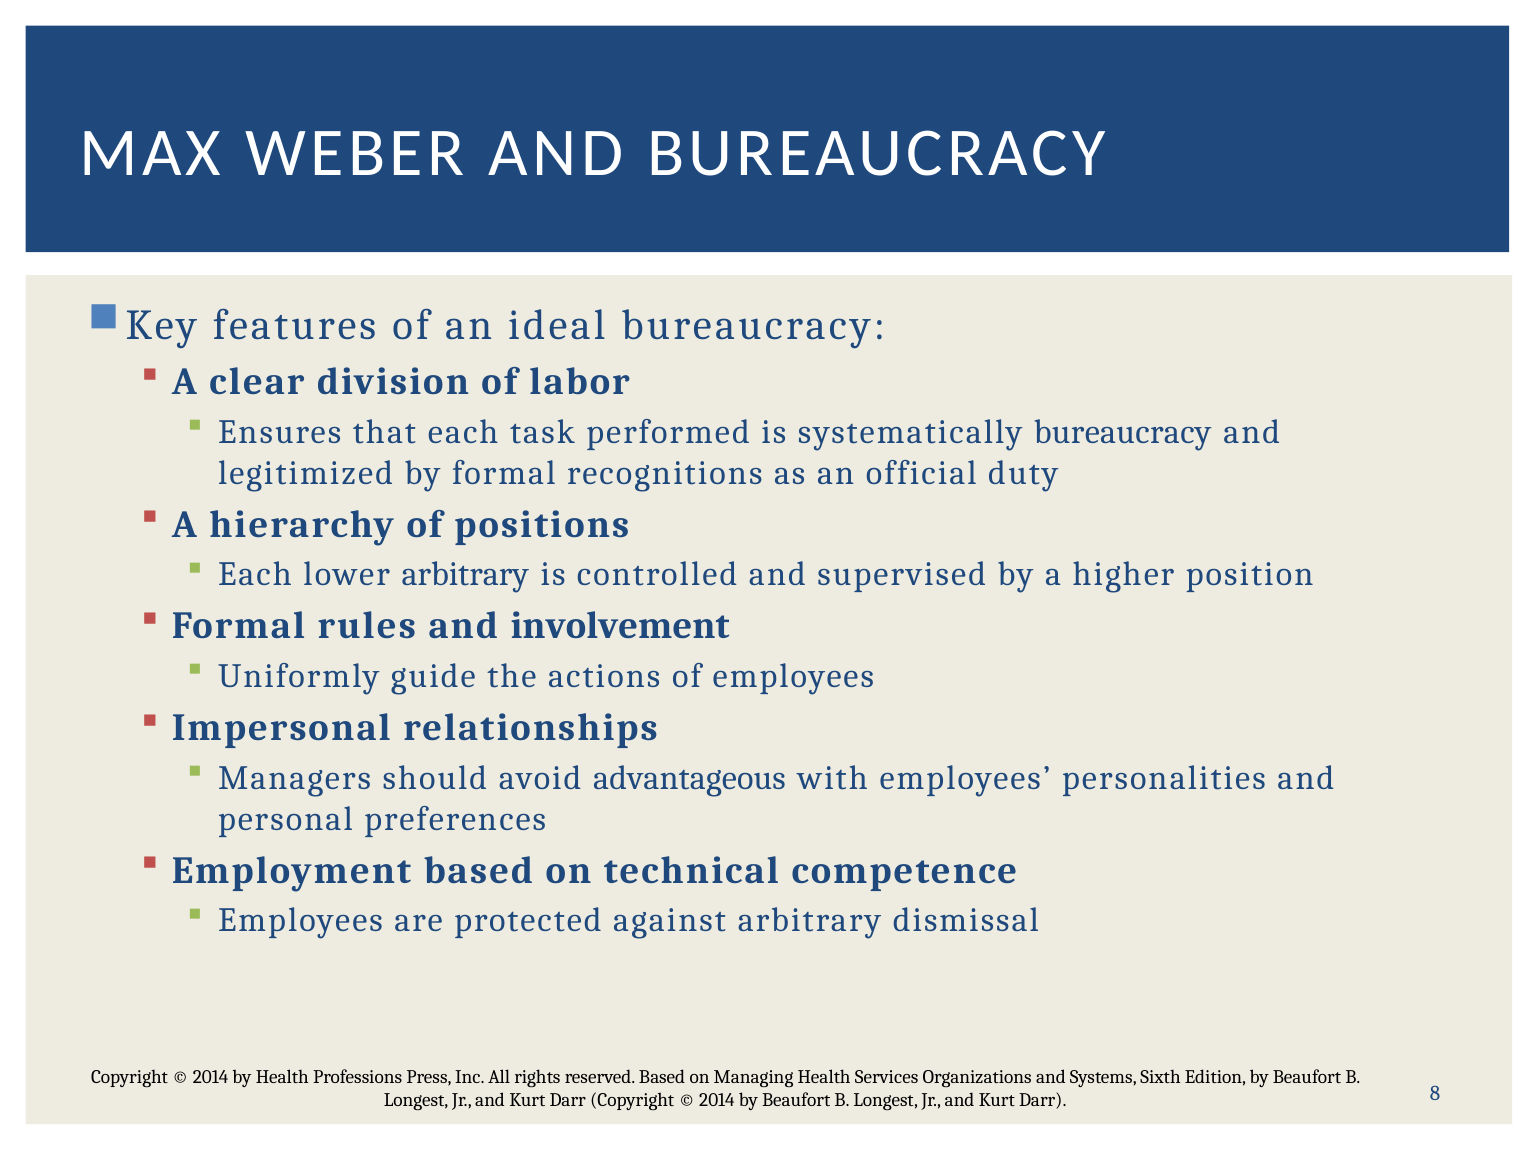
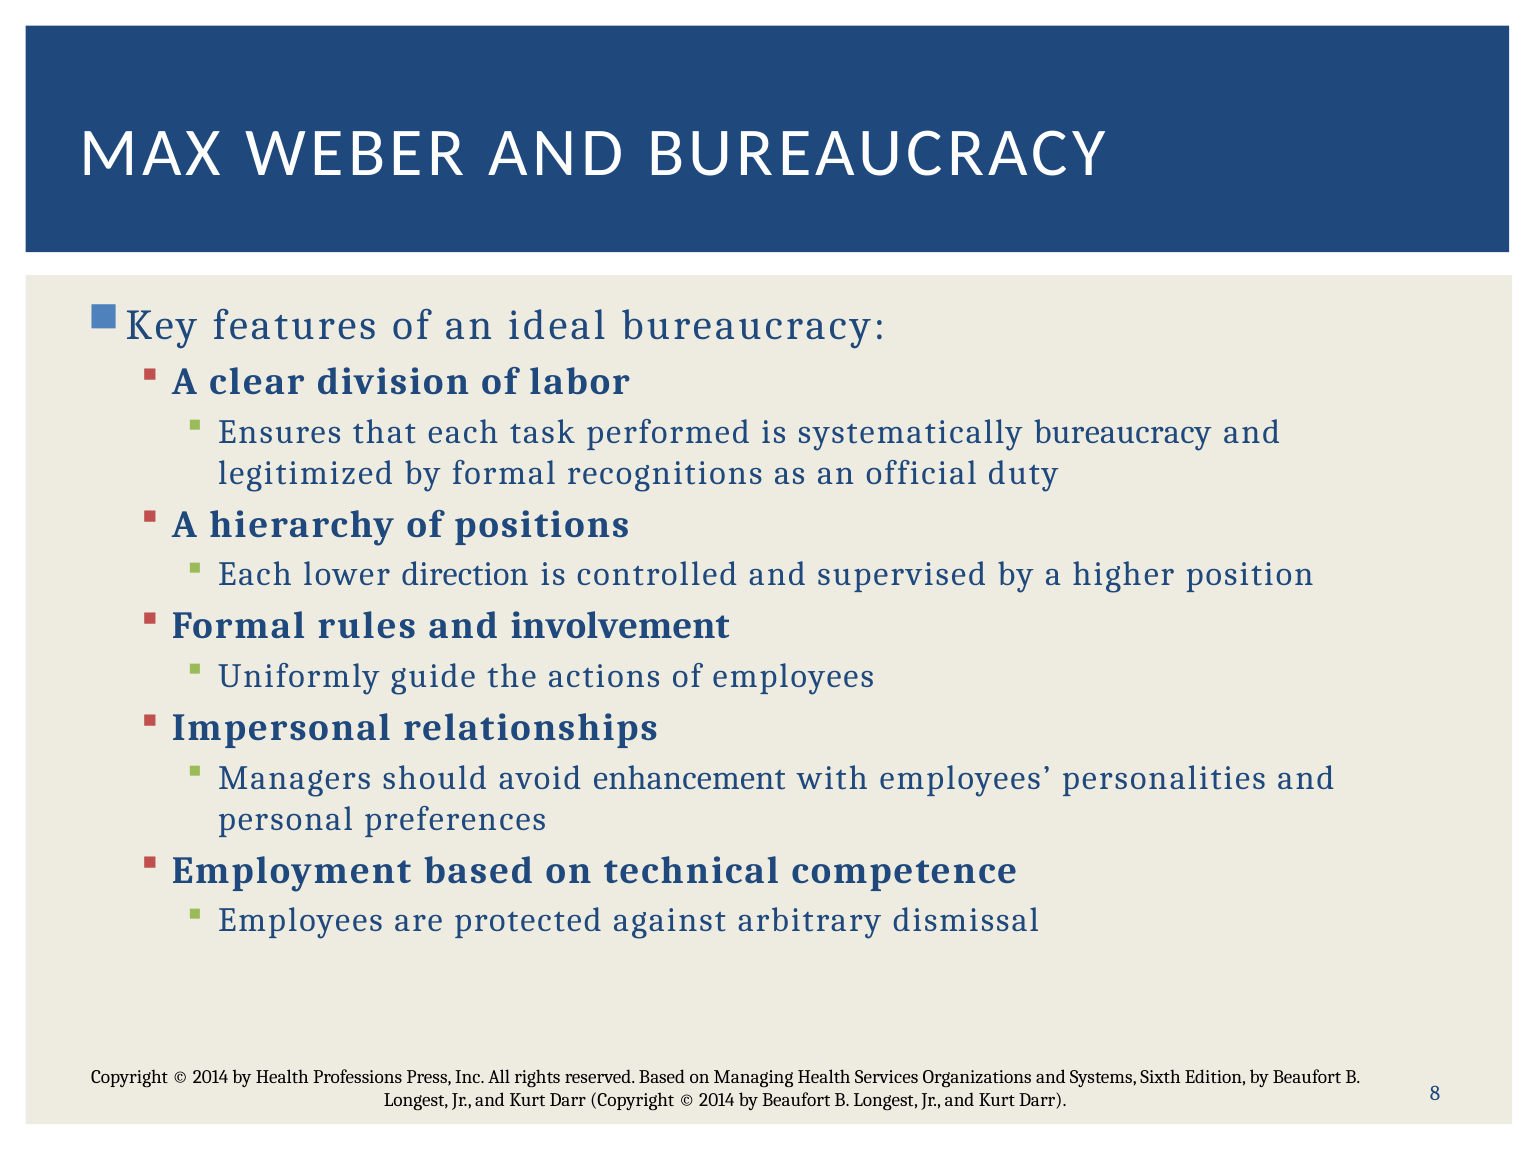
lower arbitrary: arbitrary -> direction
advantageous: advantageous -> enhancement
